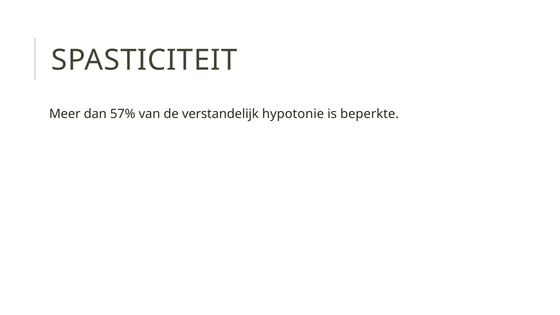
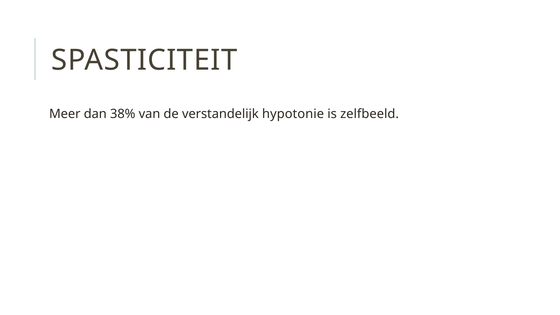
57%: 57% -> 38%
beperkte: beperkte -> zelfbeeld
